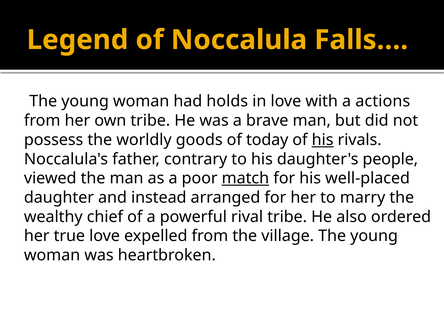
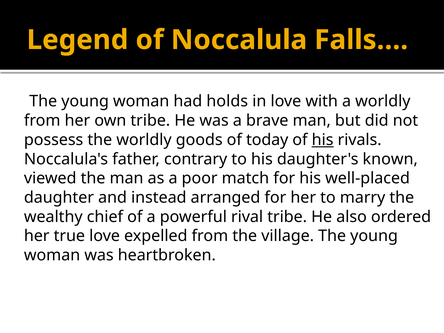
a actions: actions -> worldly
people: people -> known
match underline: present -> none
